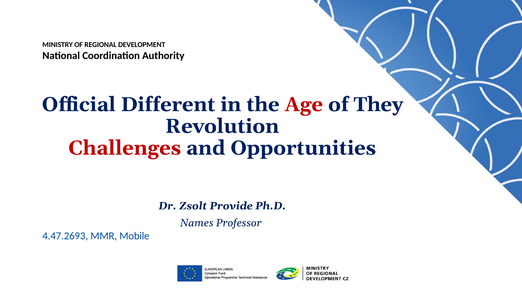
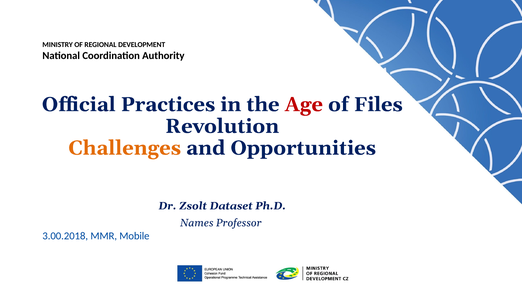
Different: Different -> Practices
They: They -> Files
Challenges colour: red -> orange
Provide: Provide -> Dataset
4.47.2693: 4.47.2693 -> 3.00.2018
